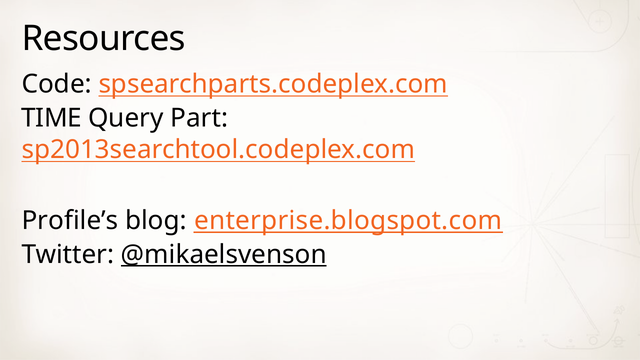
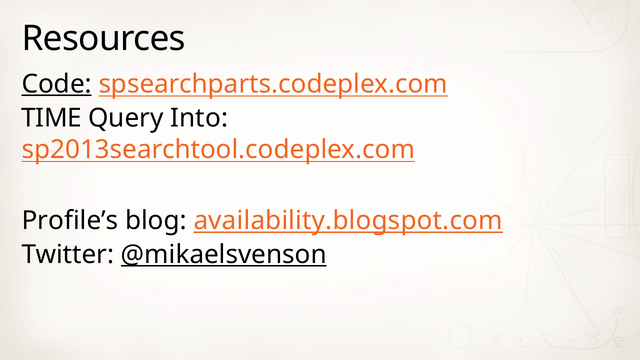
Code underline: none -> present
Part: Part -> Into
enterprise.blogspot.com: enterprise.blogspot.com -> availability.blogspot.com
